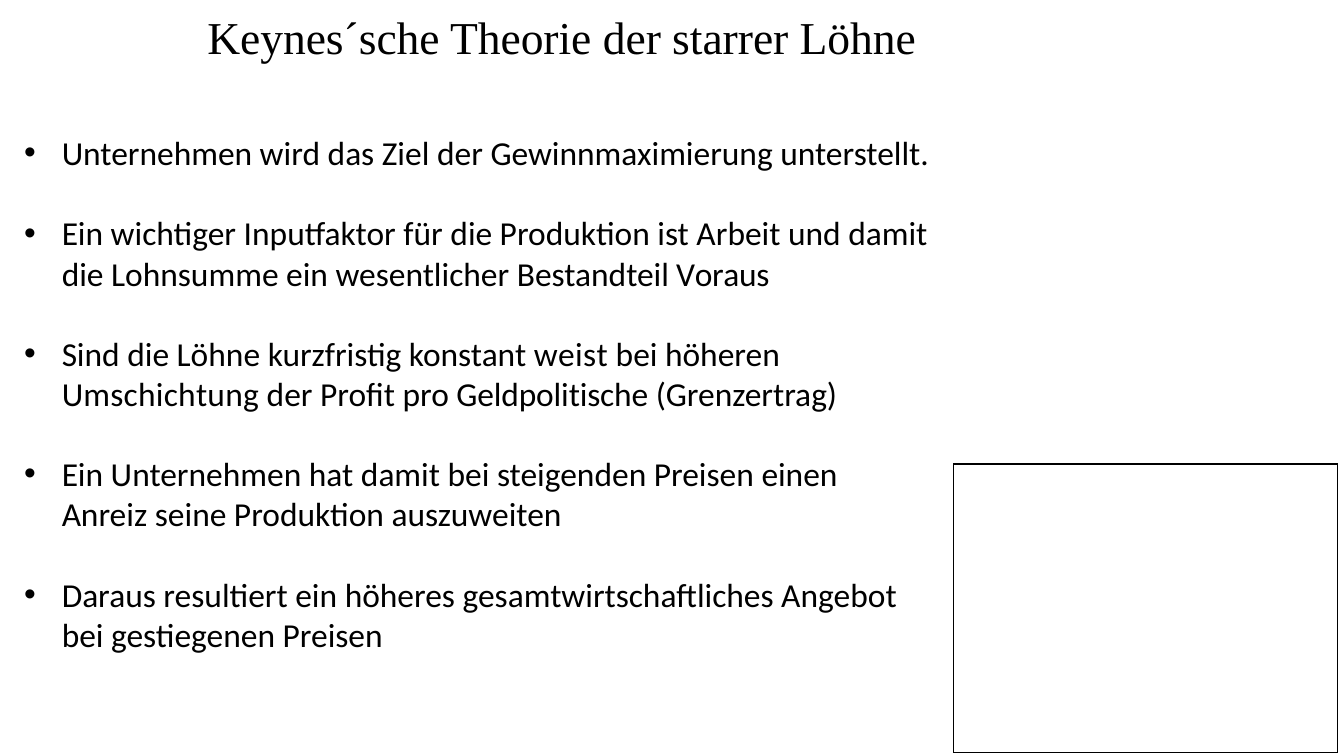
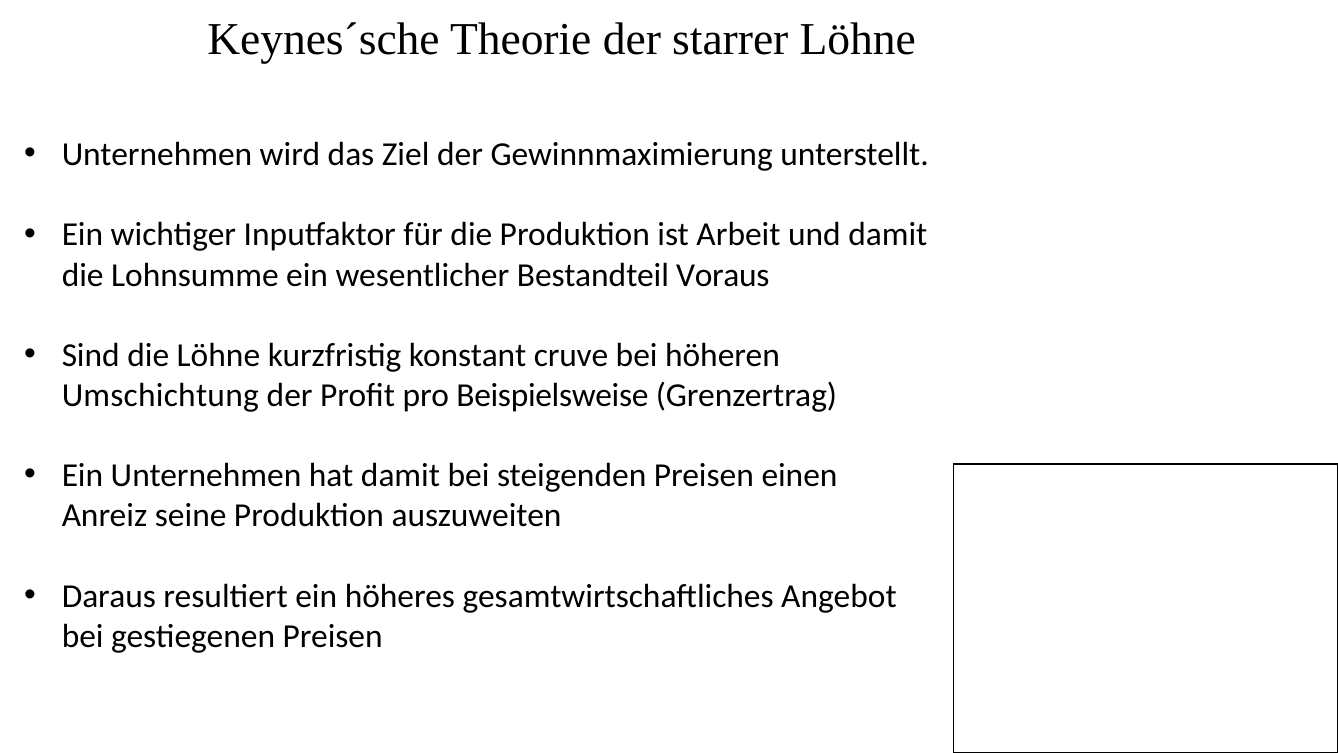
weist: weist -> cruve
Geldpolitische: Geldpolitische -> Beispielsweise
